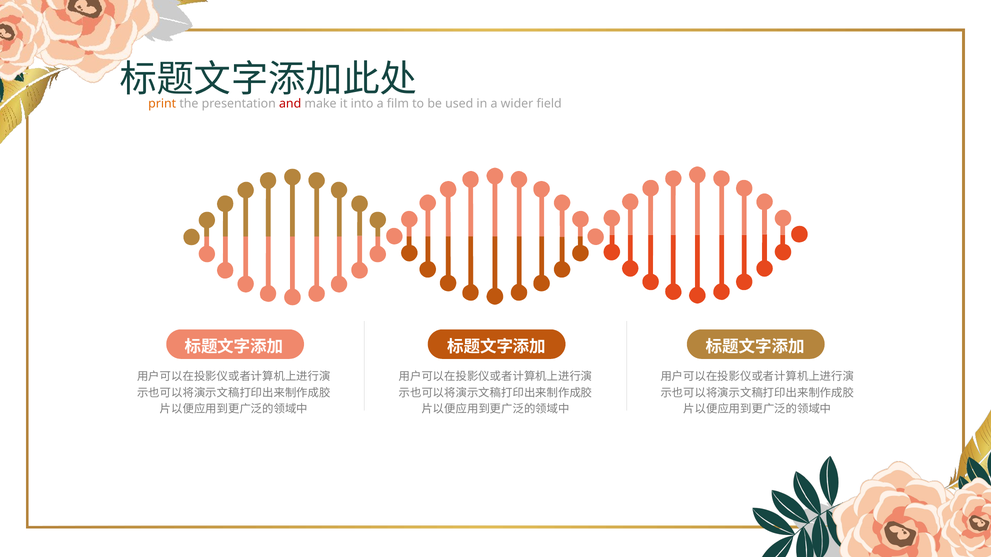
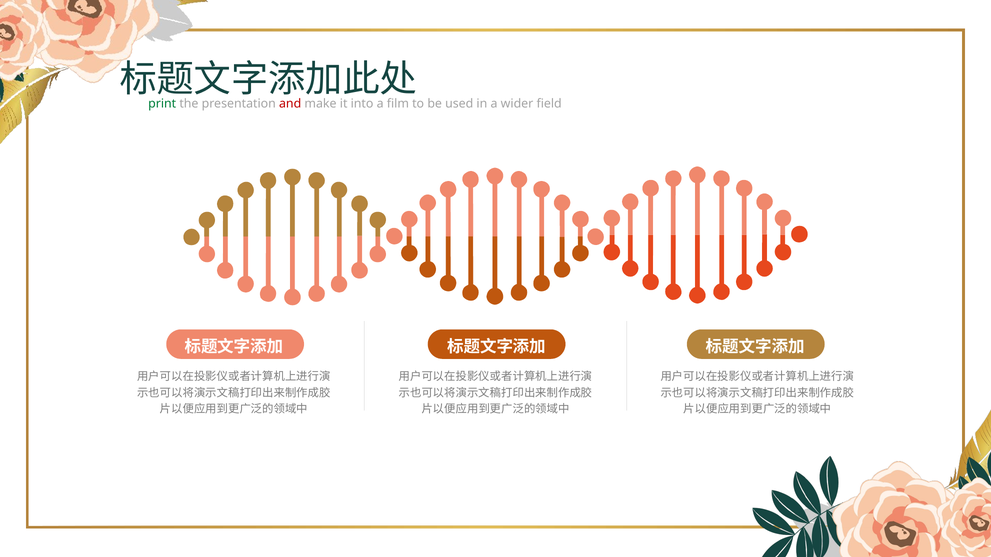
print colour: orange -> green
